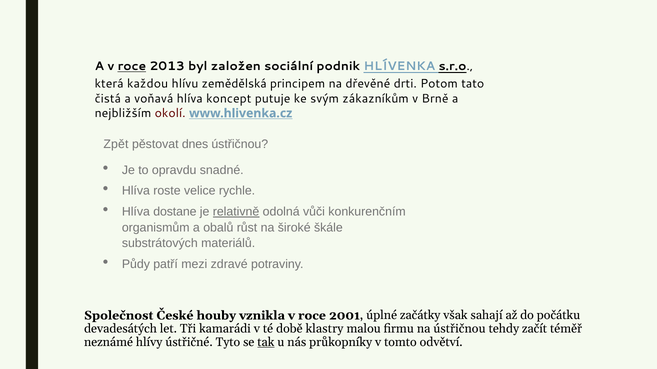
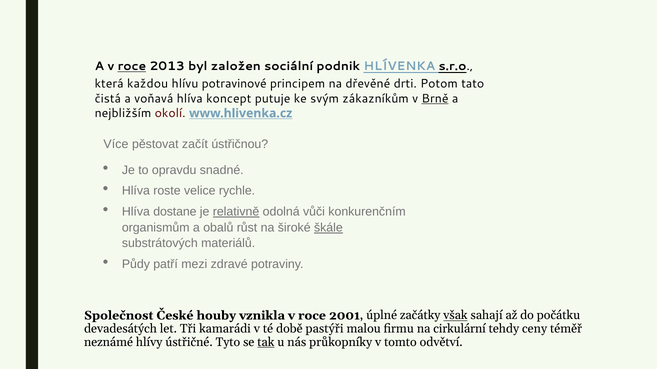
zemědělská: zemědělská -> potravinové
Brně underline: none -> present
Zpět: Zpět -> Více
dnes: dnes -> začít
škále underline: none -> present
však underline: none -> present
klastry: klastry -> pastýři
na ústřičnou: ústřičnou -> cirkulární
začít: začít -> ceny
